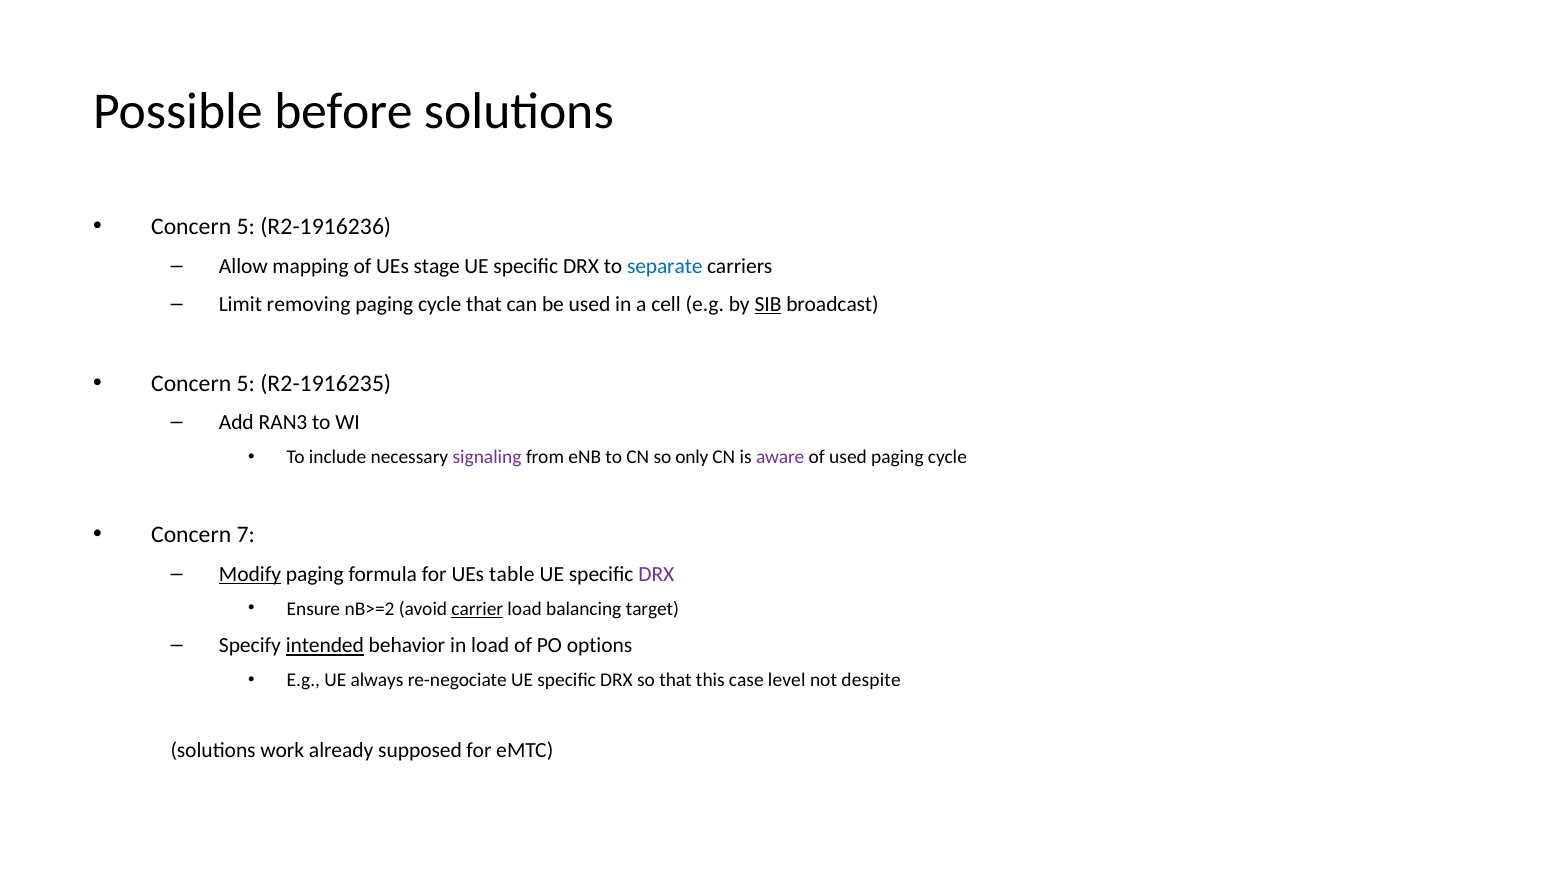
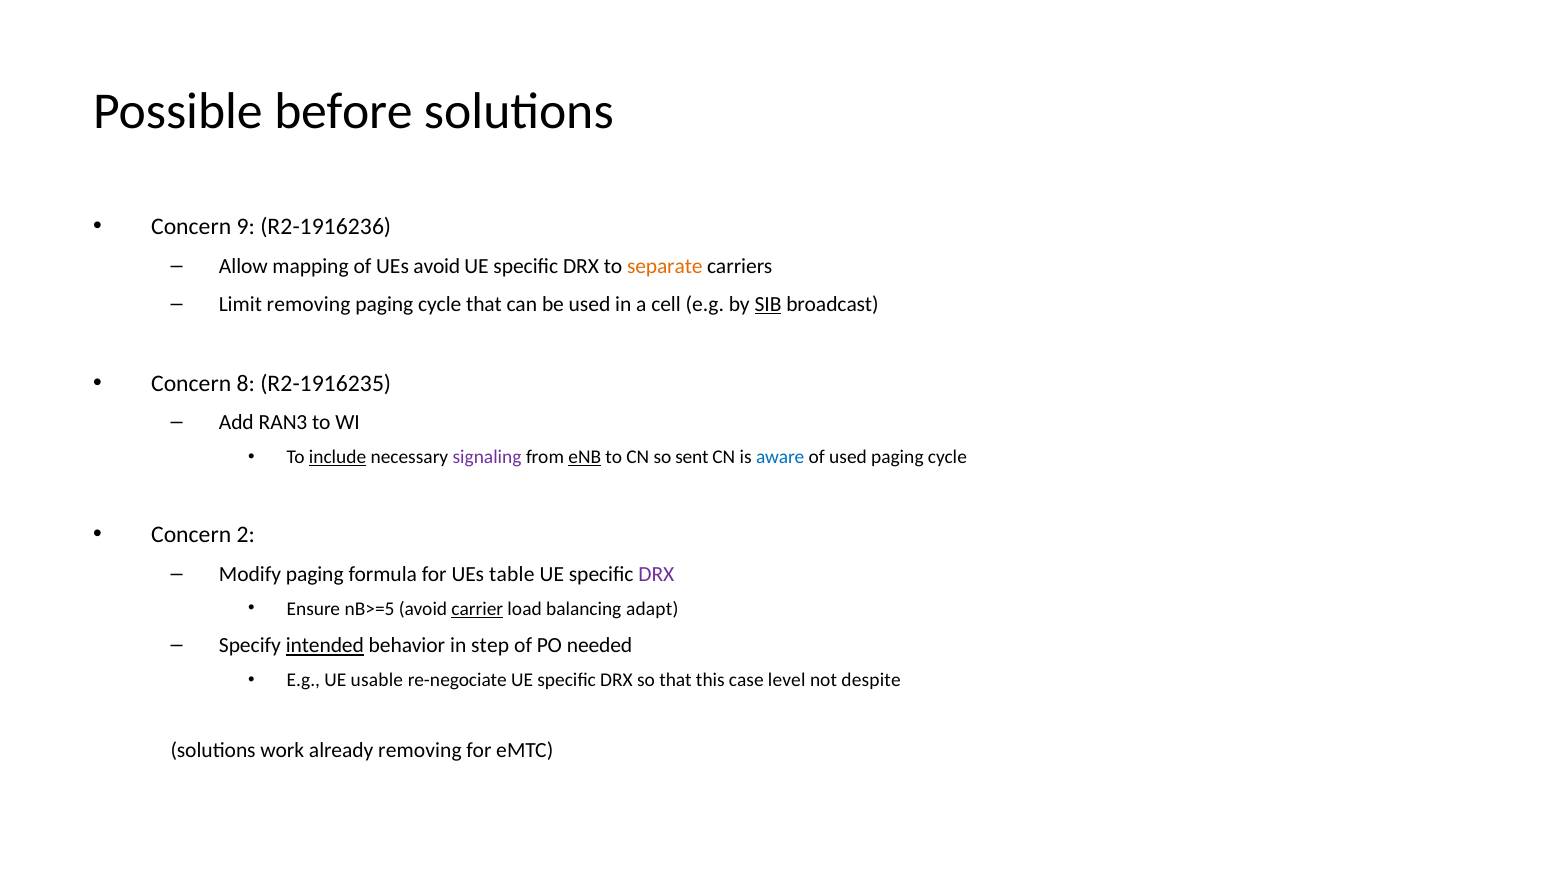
5 at (246, 227): 5 -> 9
UEs stage: stage -> avoid
separate colour: blue -> orange
5 at (246, 383): 5 -> 8
include underline: none -> present
eNB underline: none -> present
only: only -> sent
aware colour: purple -> blue
7: 7 -> 2
Modify underline: present -> none
nB>=2: nB>=2 -> nB>=5
target: target -> adapt
in load: load -> step
options: options -> needed
always: always -> usable
already supposed: supposed -> removing
